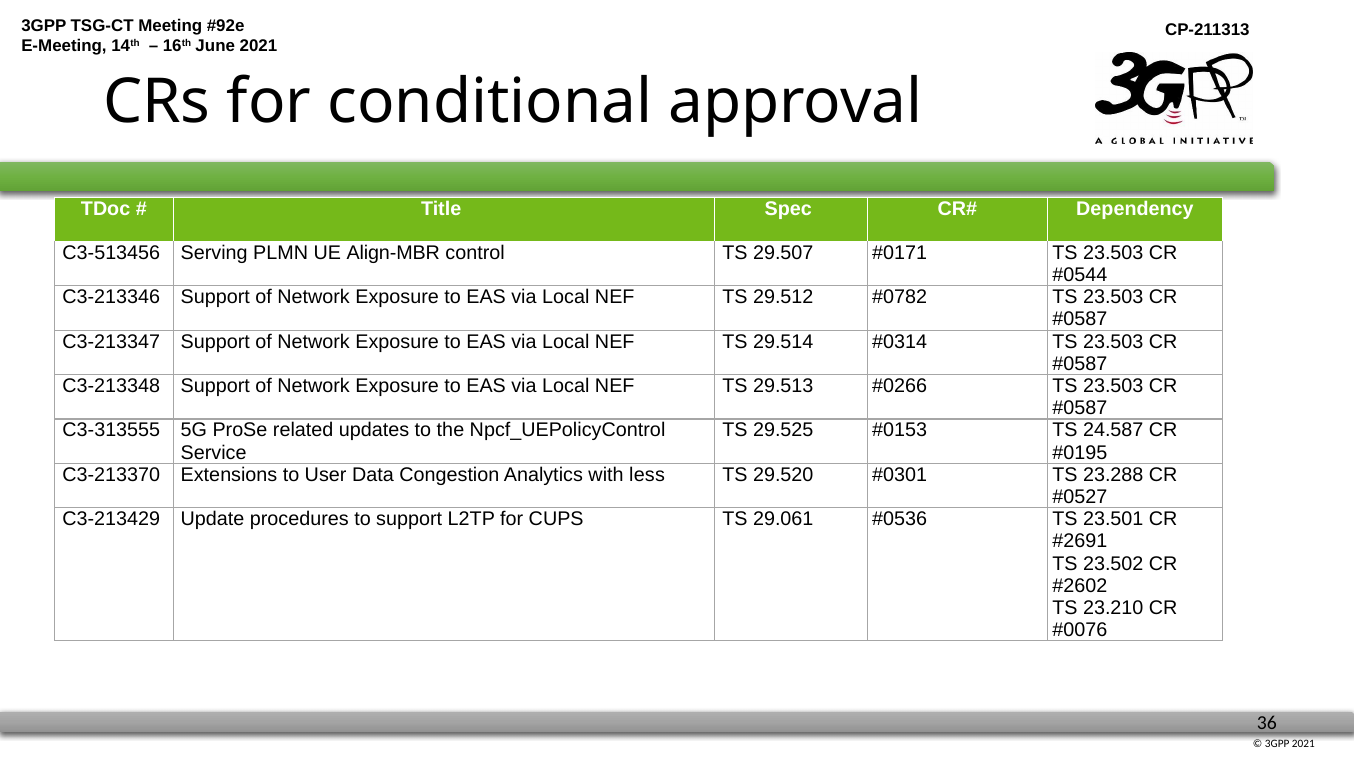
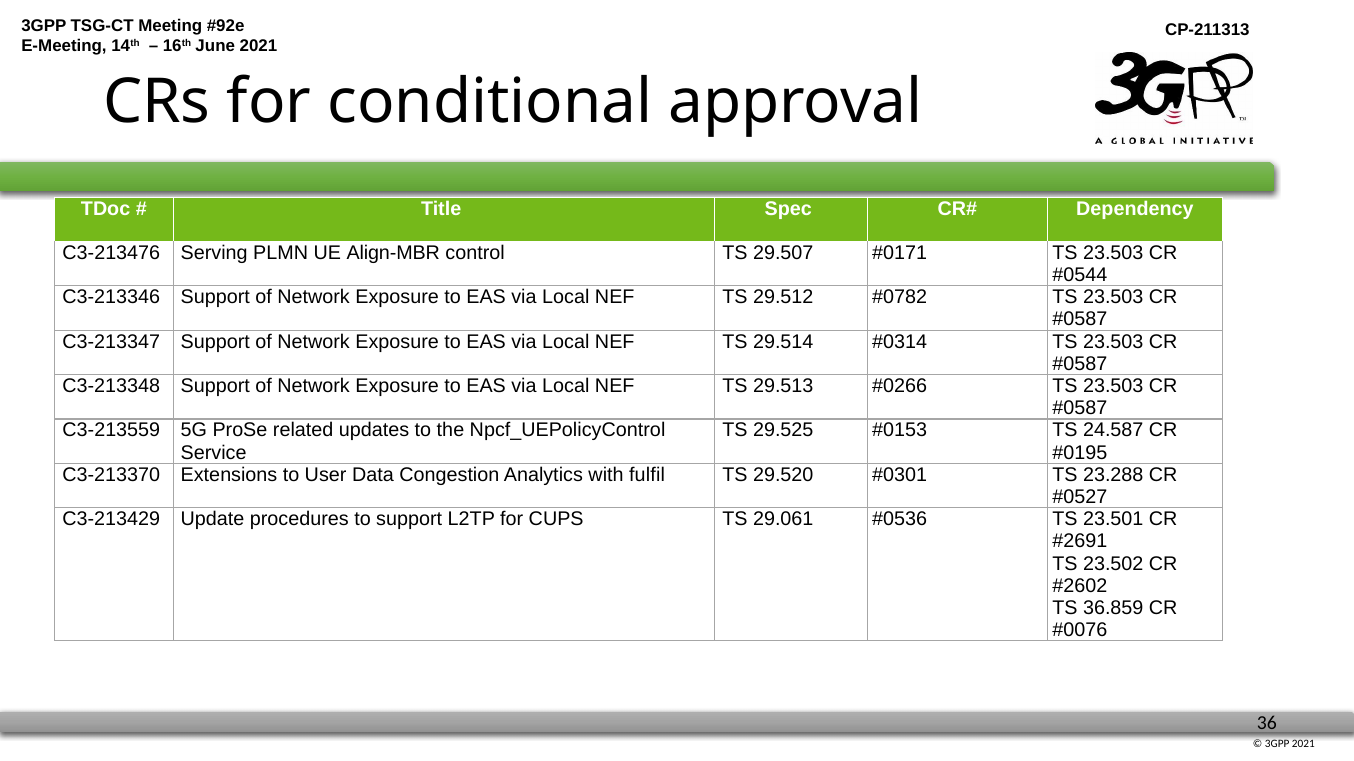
C3-513456: C3-513456 -> C3-213476
C3-313555: C3-313555 -> C3-213559
less: less -> fulfil
23.210: 23.210 -> 36.859
